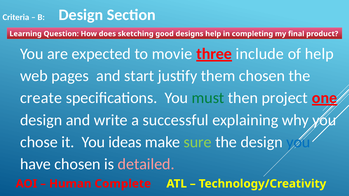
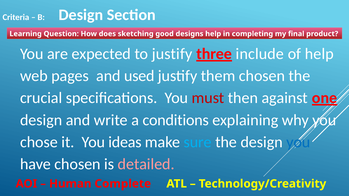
to movie: movie -> justify
start: start -> used
create: create -> crucial
must colour: green -> red
project: project -> against
successful: successful -> conditions
sure colour: light green -> light blue
